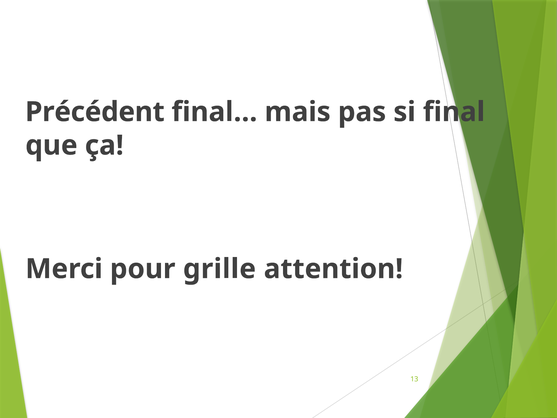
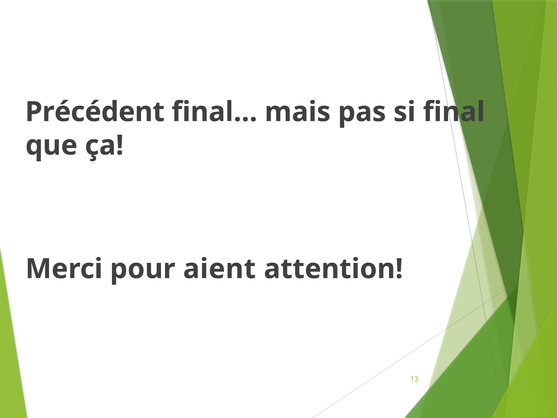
grille: grille -> aient
